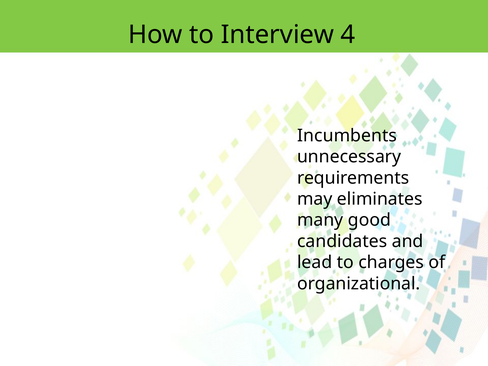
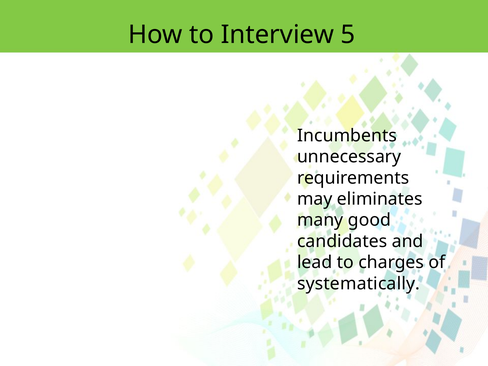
4: 4 -> 5
organizational: organizational -> systematically
